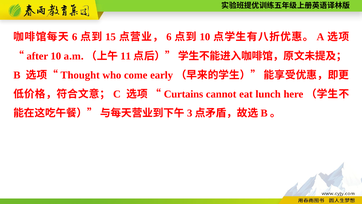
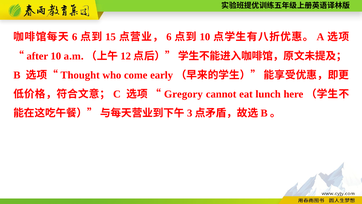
11: 11 -> 12
Curtains: Curtains -> Gregory
